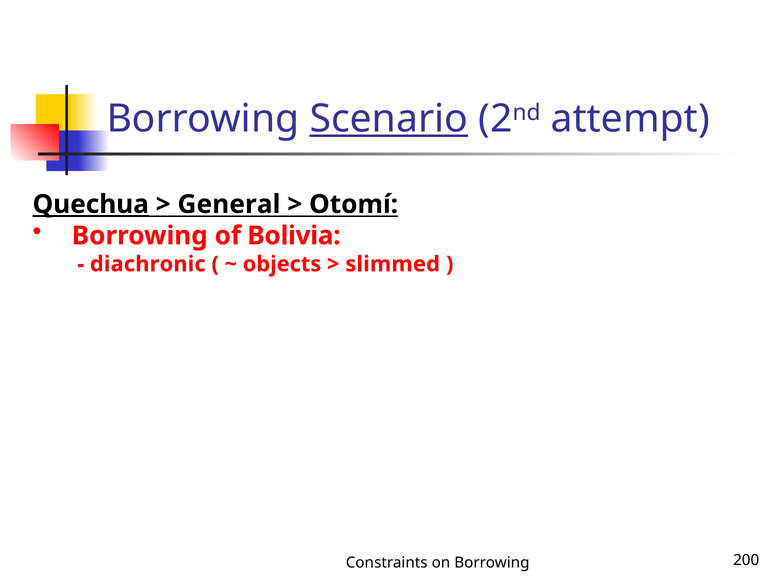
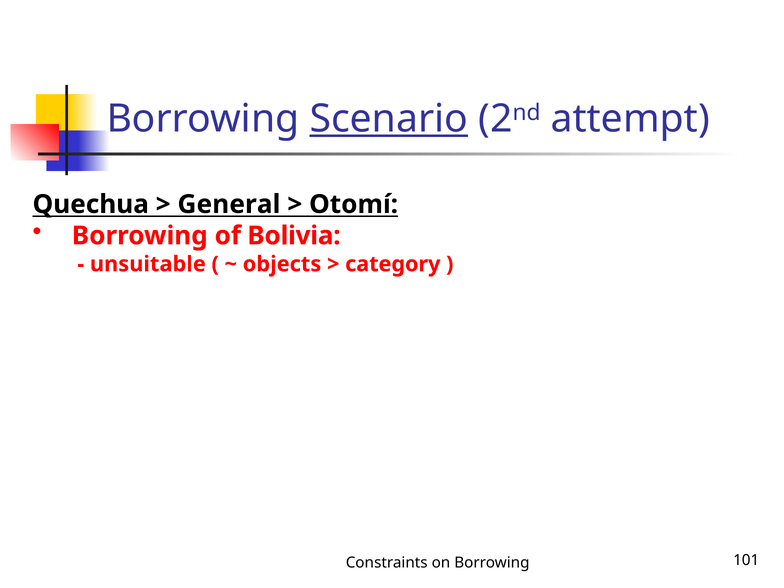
Quechua underline: present -> none
diachronic: diachronic -> unsuitable
slimmed: slimmed -> category
200: 200 -> 101
